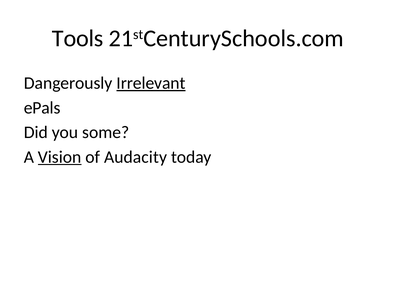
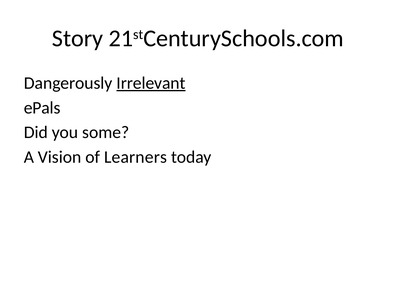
Tools: Tools -> Story
Vision underline: present -> none
Audacity: Audacity -> Learners
